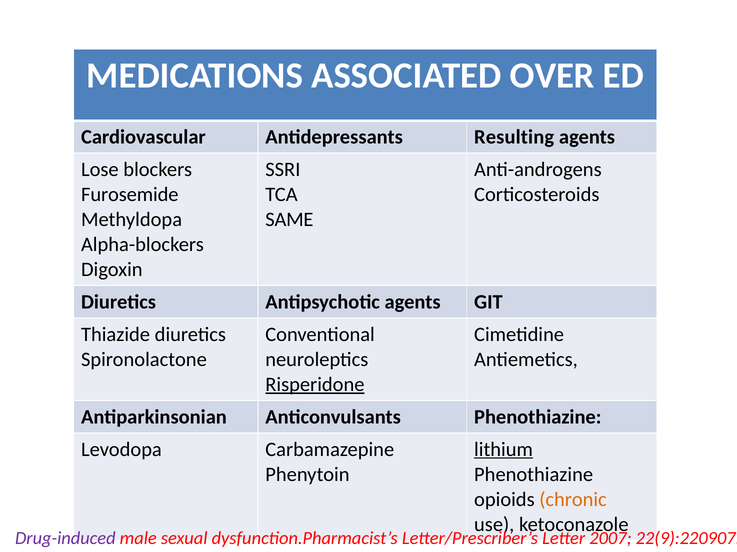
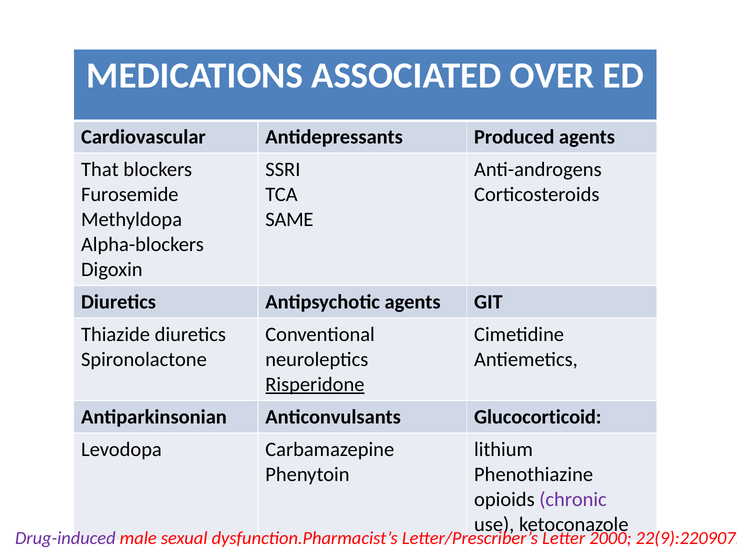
Resulting: Resulting -> Produced
Lose: Lose -> That
Anticonvulsants Phenothiazine: Phenothiazine -> Glucocorticoid
lithium underline: present -> none
chronic colour: orange -> purple
2007: 2007 -> 2000
